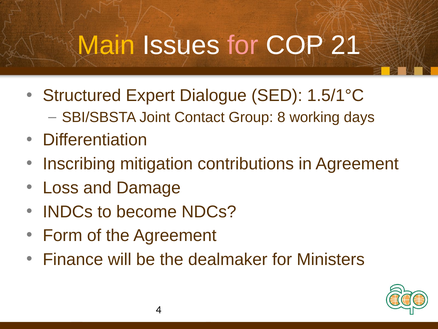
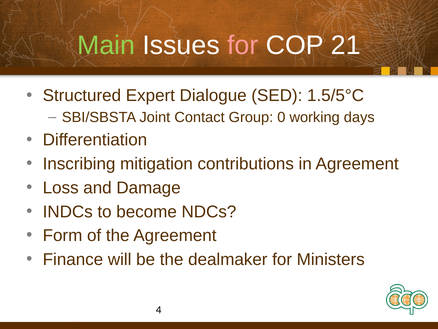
Main colour: yellow -> light green
1.5/1°C: 1.5/1°C -> 1.5/5°C
8: 8 -> 0
